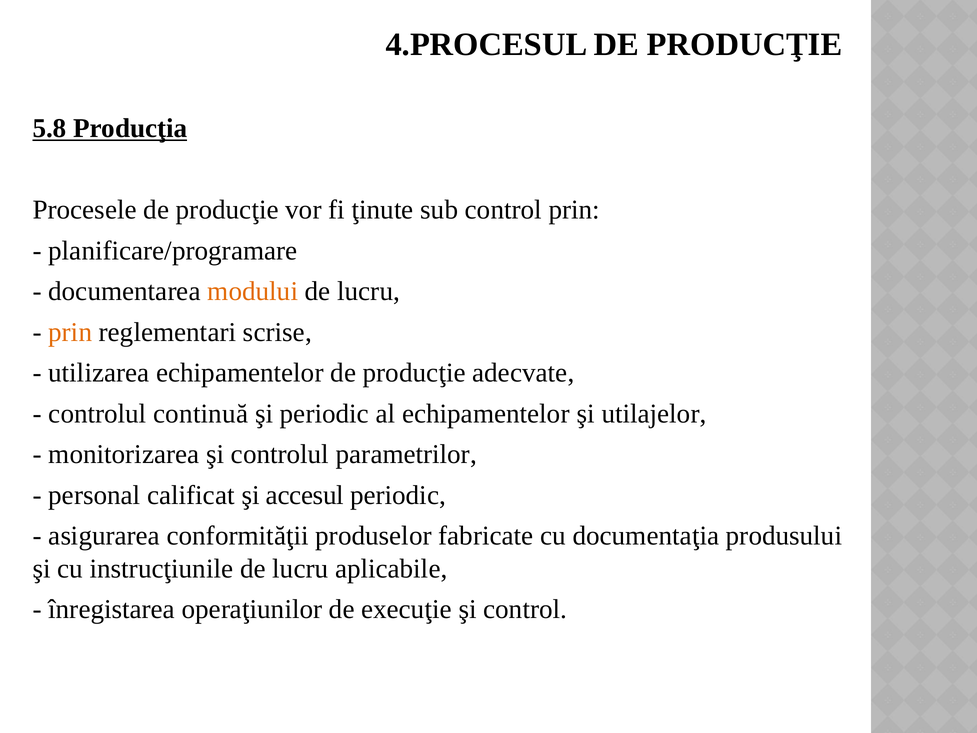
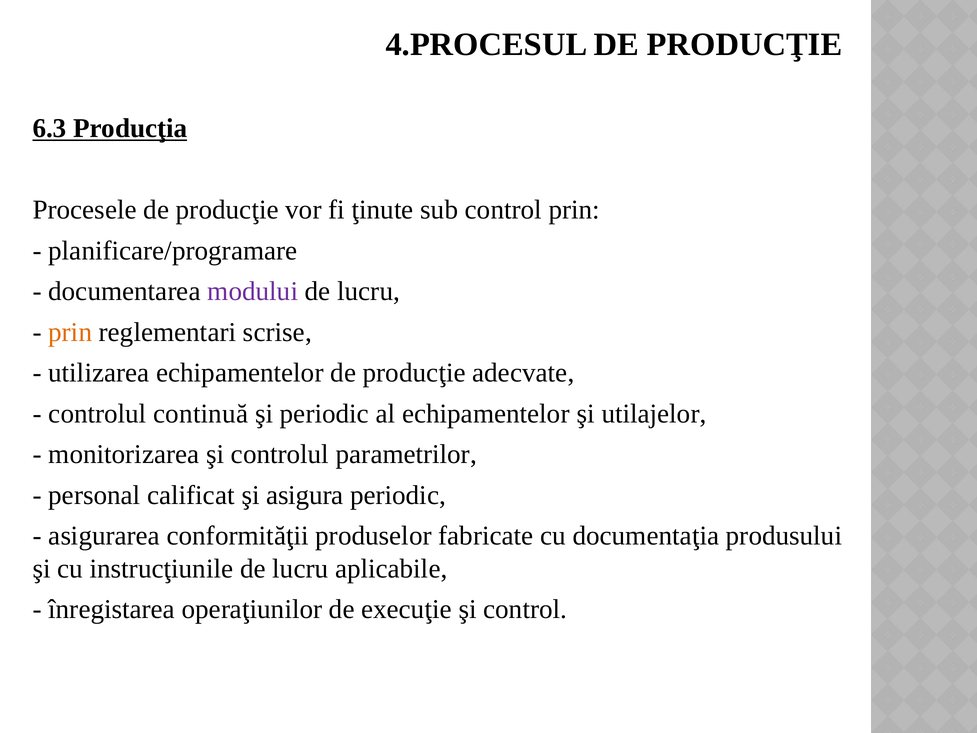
5.8: 5.8 -> 6.3
modului colour: orange -> purple
accesul: accesul -> asigura
